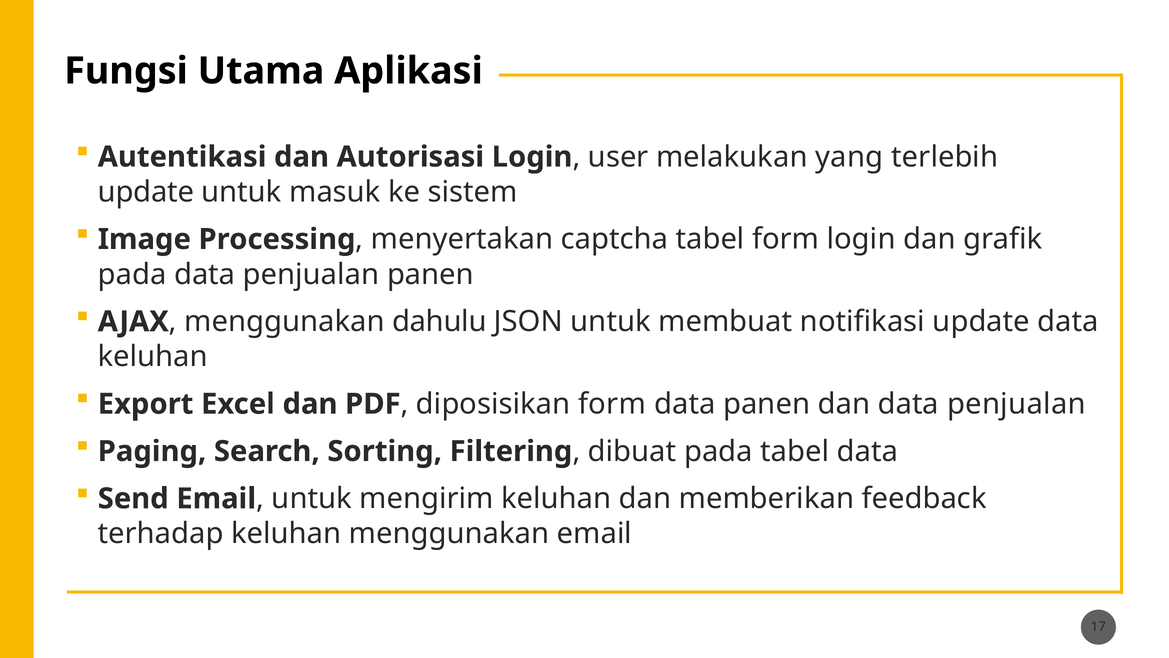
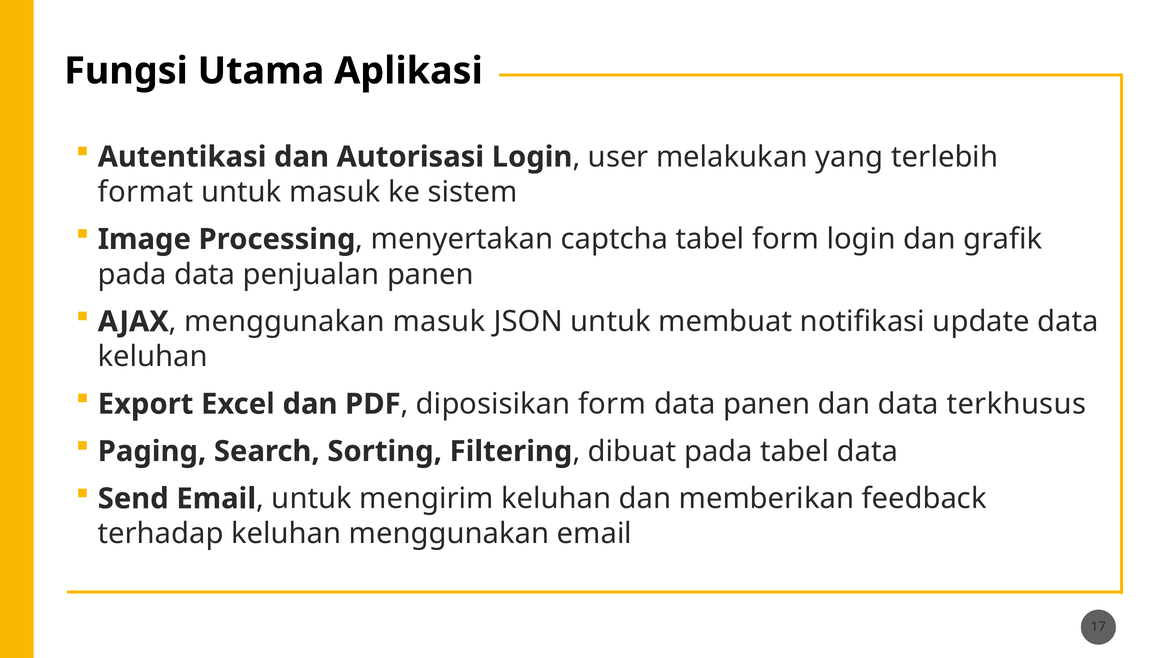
update at (146, 192): update -> format
menggunakan dahulu: dahulu -> masuk
dan data penjualan: penjualan -> terkhusus
